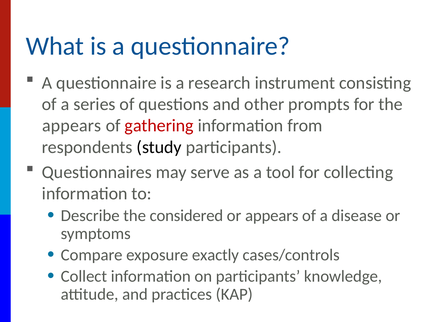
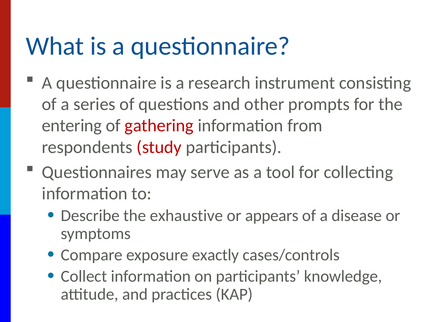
appears at (72, 126): appears -> entering
study colour: black -> red
considered: considered -> exhaustive
